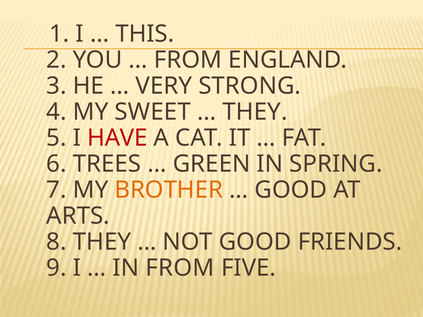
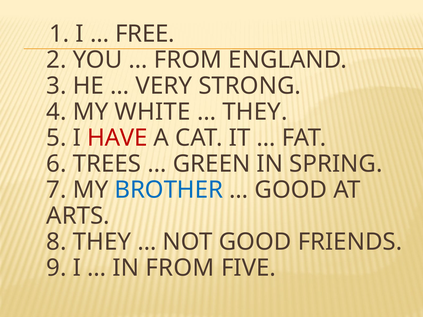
THIS: THIS -> FREE
SWEET: SWEET -> WHITE
BROTHER colour: orange -> blue
